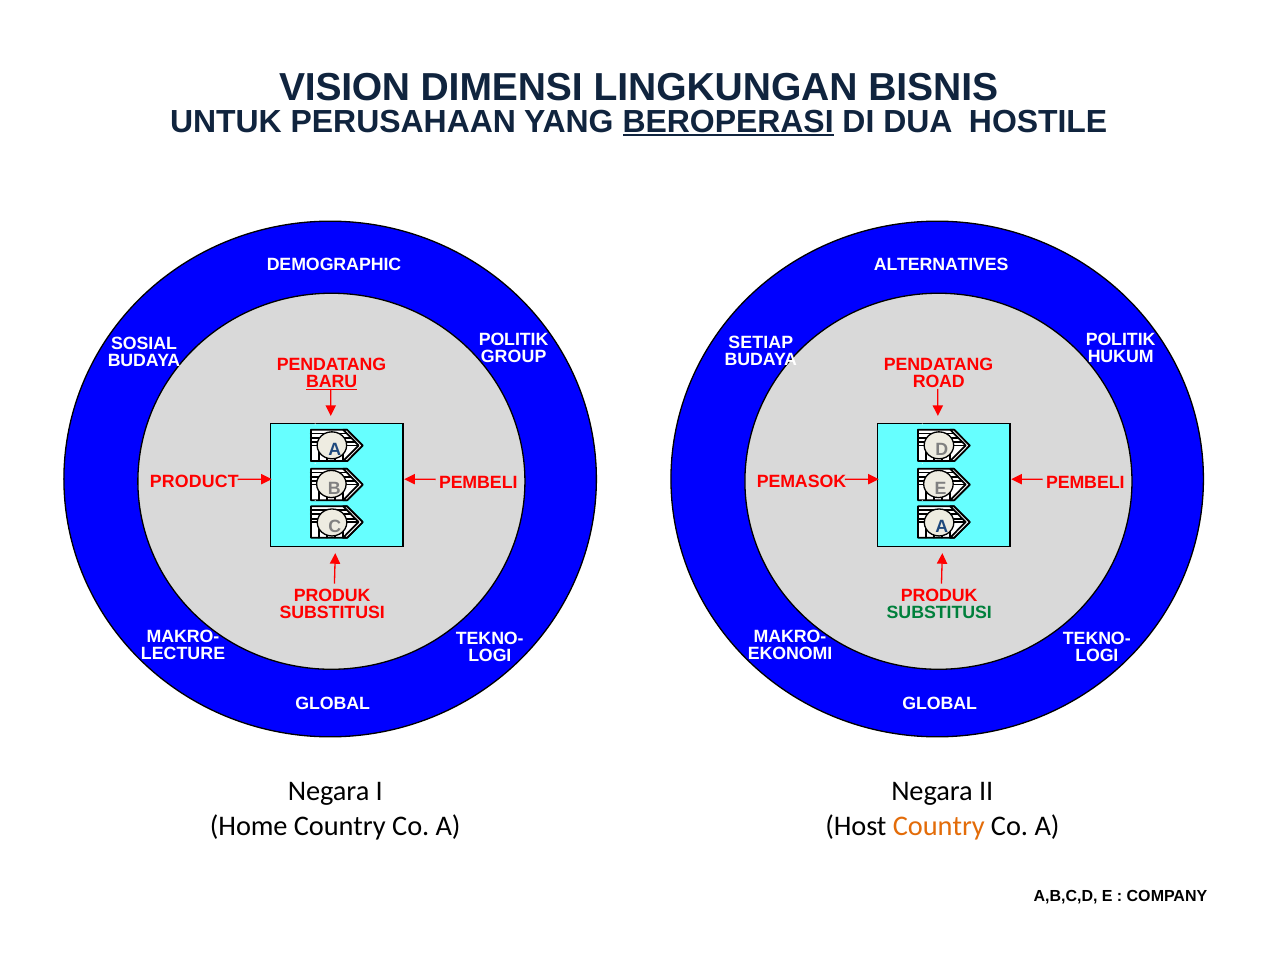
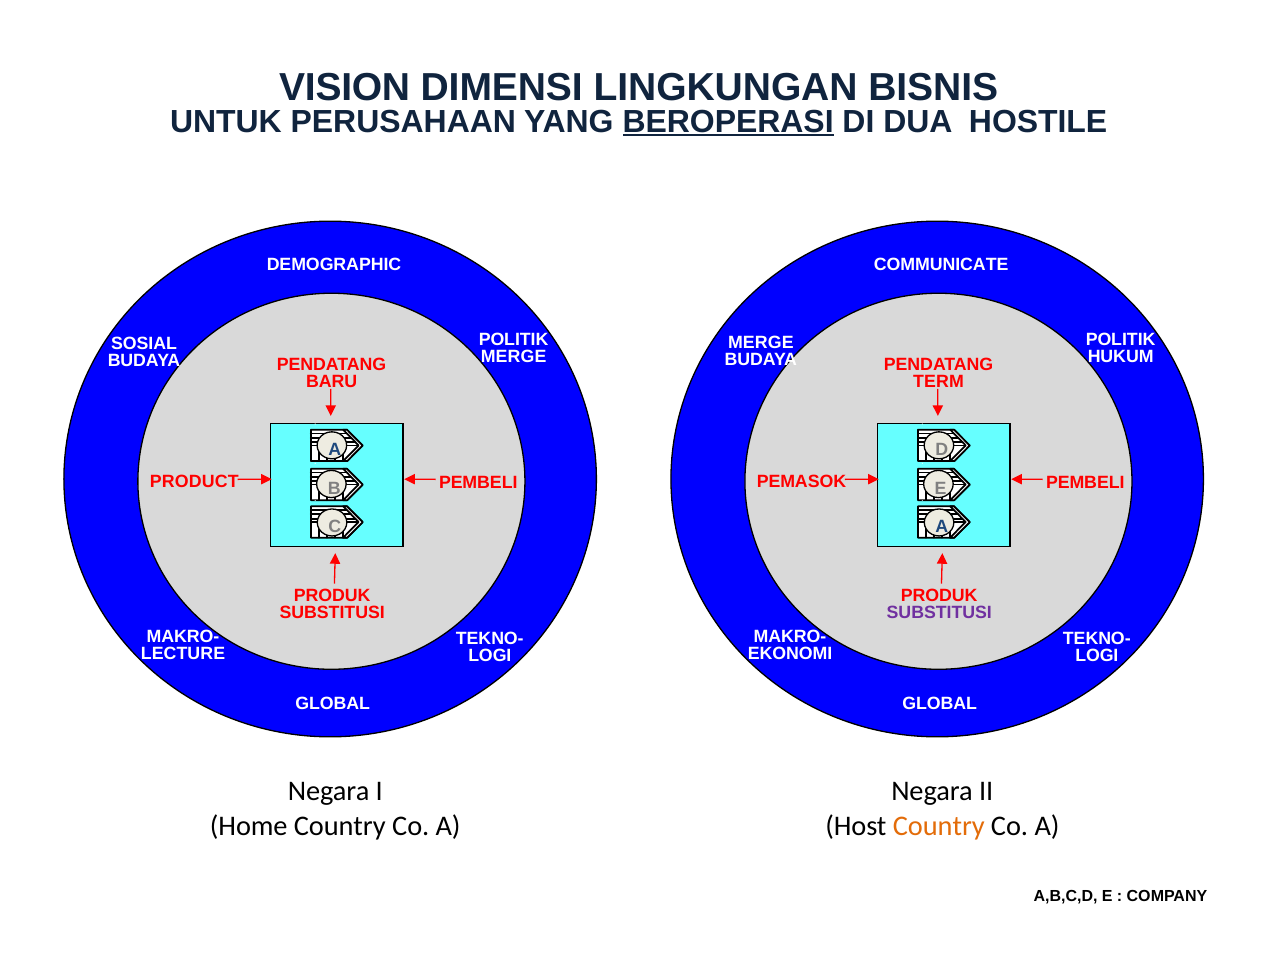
ALTERNATIVES: ALTERNATIVES -> COMMUNICATE
SETIAP at (761, 343): SETIAP -> MERGE
GROUP at (514, 357): GROUP -> MERGE
BARU underline: present -> none
ROAD: ROAD -> TERM
SUBSTITUSI at (939, 613) colour: green -> purple
